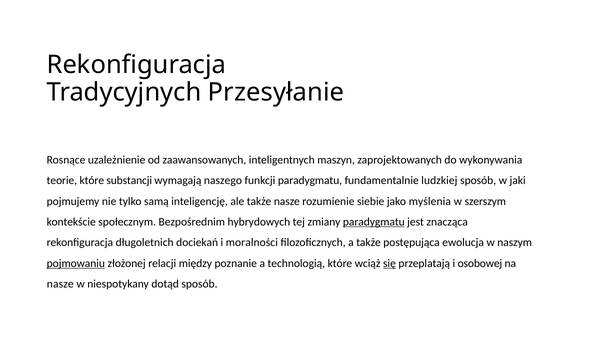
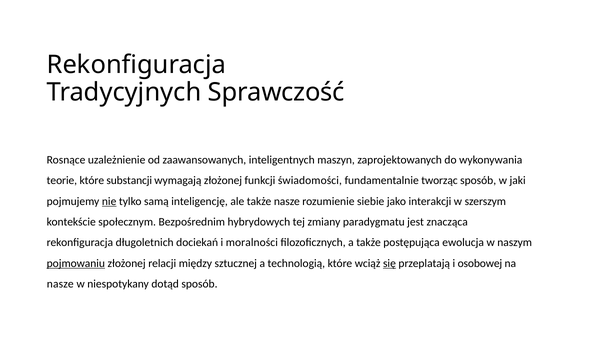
Przesyłanie: Przesyłanie -> Sprawczość
wymagają naszego: naszego -> złożonej
funkcji paradygmatu: paradygmatu -> świadomości
ludzkiej: ludzkiej -> tworząc
nie underline: none -> present
myślenia: myślenia -> interakcji
paradygmatu at (374, 222) underline: present -> none
poznanie: poznanie -> sztucznej
